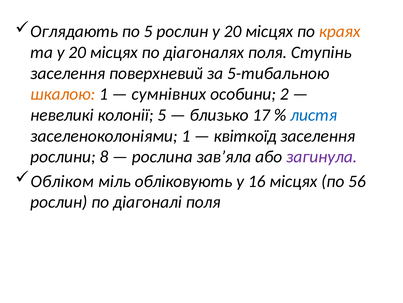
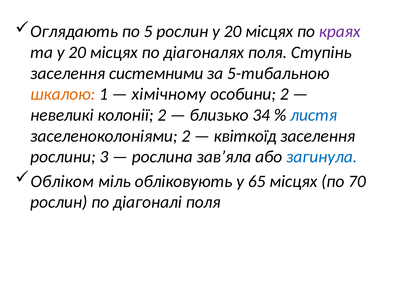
краях colour: orange -> purple
поверхневий: поверхневий -> системними
сумнівних: сумнівних -> хімічному
колонії 5: 5 -> 2
17: 17 -> 34
заселеноколоніями 1: 1 -> 2
8: 8 -> 3
загинула colour: purple -> blue
16: 16 -> 65
56: 56 -> 70
